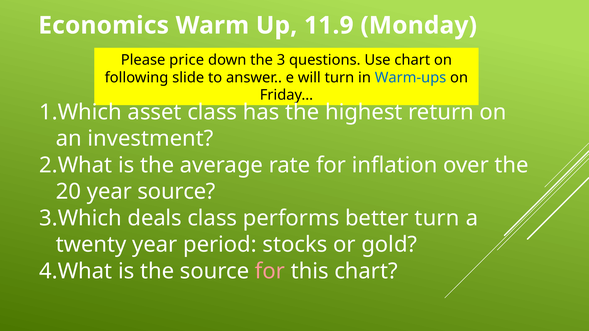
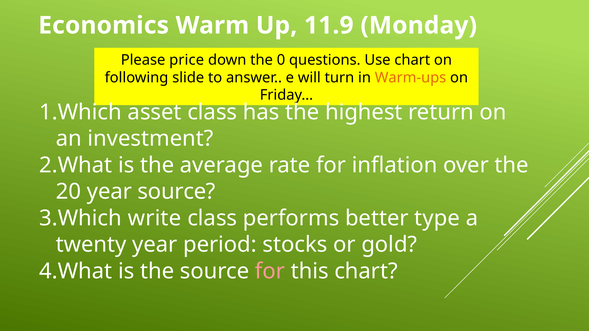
3: 3 -> 0
Warm-ups colour: blue -> orange
deals: deals -> write
better turn: turn -> type
